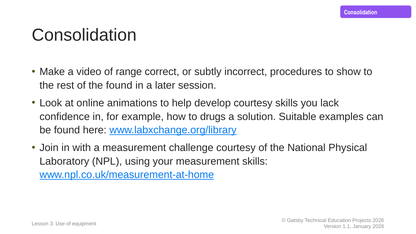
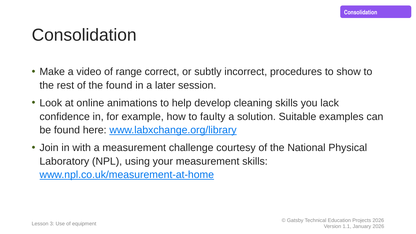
develop courtesy: courtesy -> cleaning
drugs: drugs -> faulty
